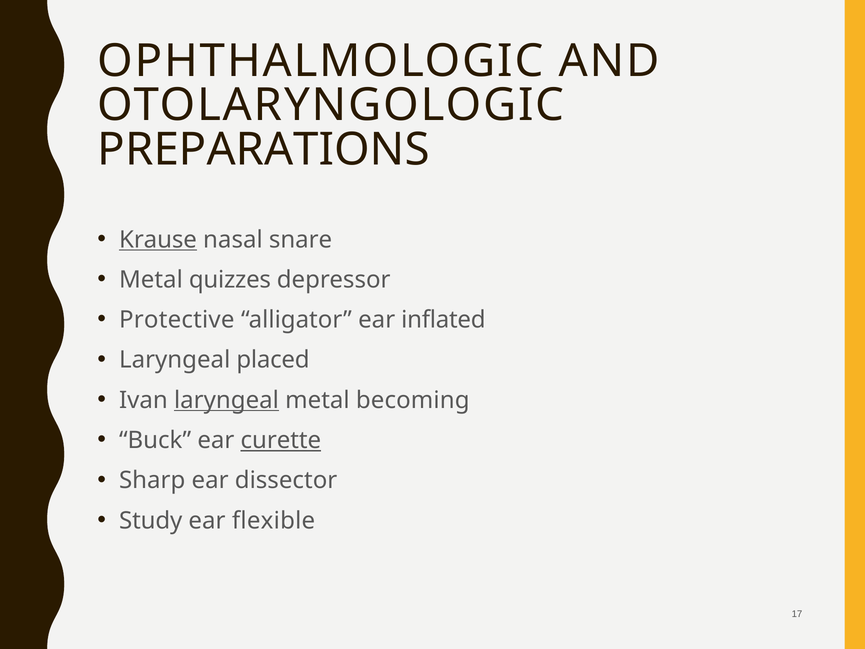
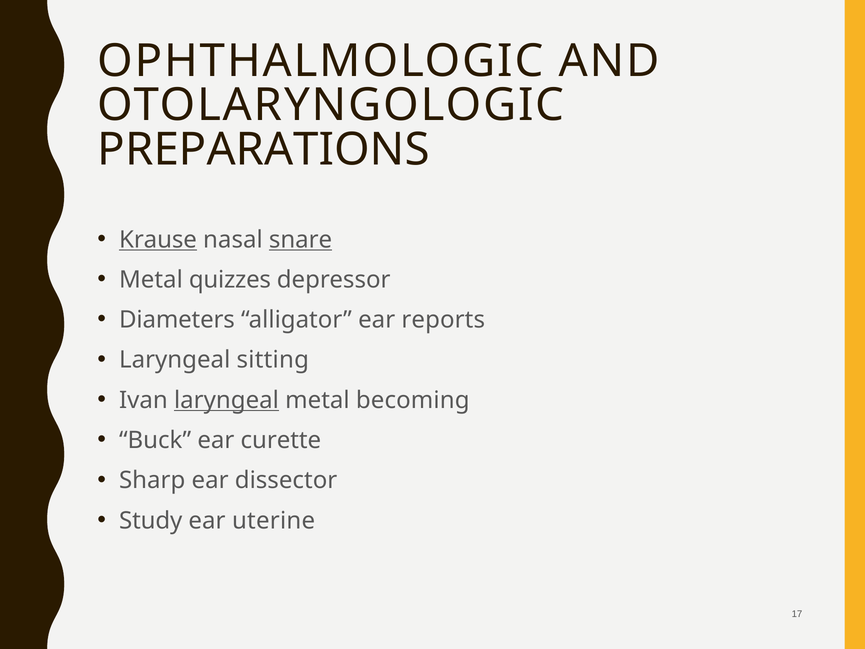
snare underline: none -> present
Protective: Protective -> Diameters
inflated: inflated -> reports
placed: placed -> sitting
curette underline: present -> none
flexible: flexible -> uterine
